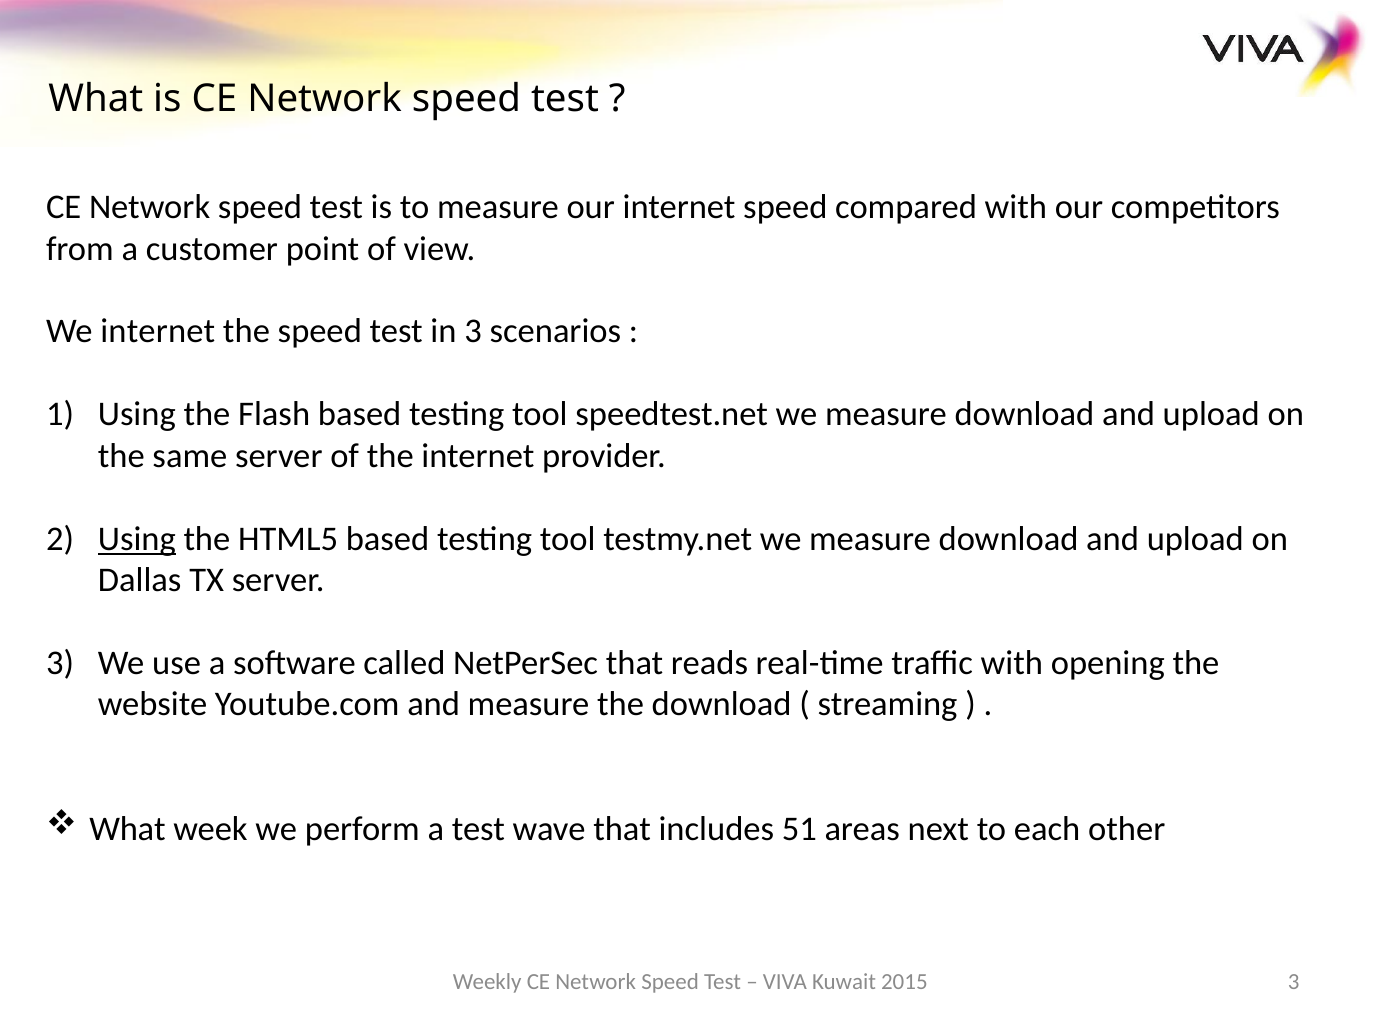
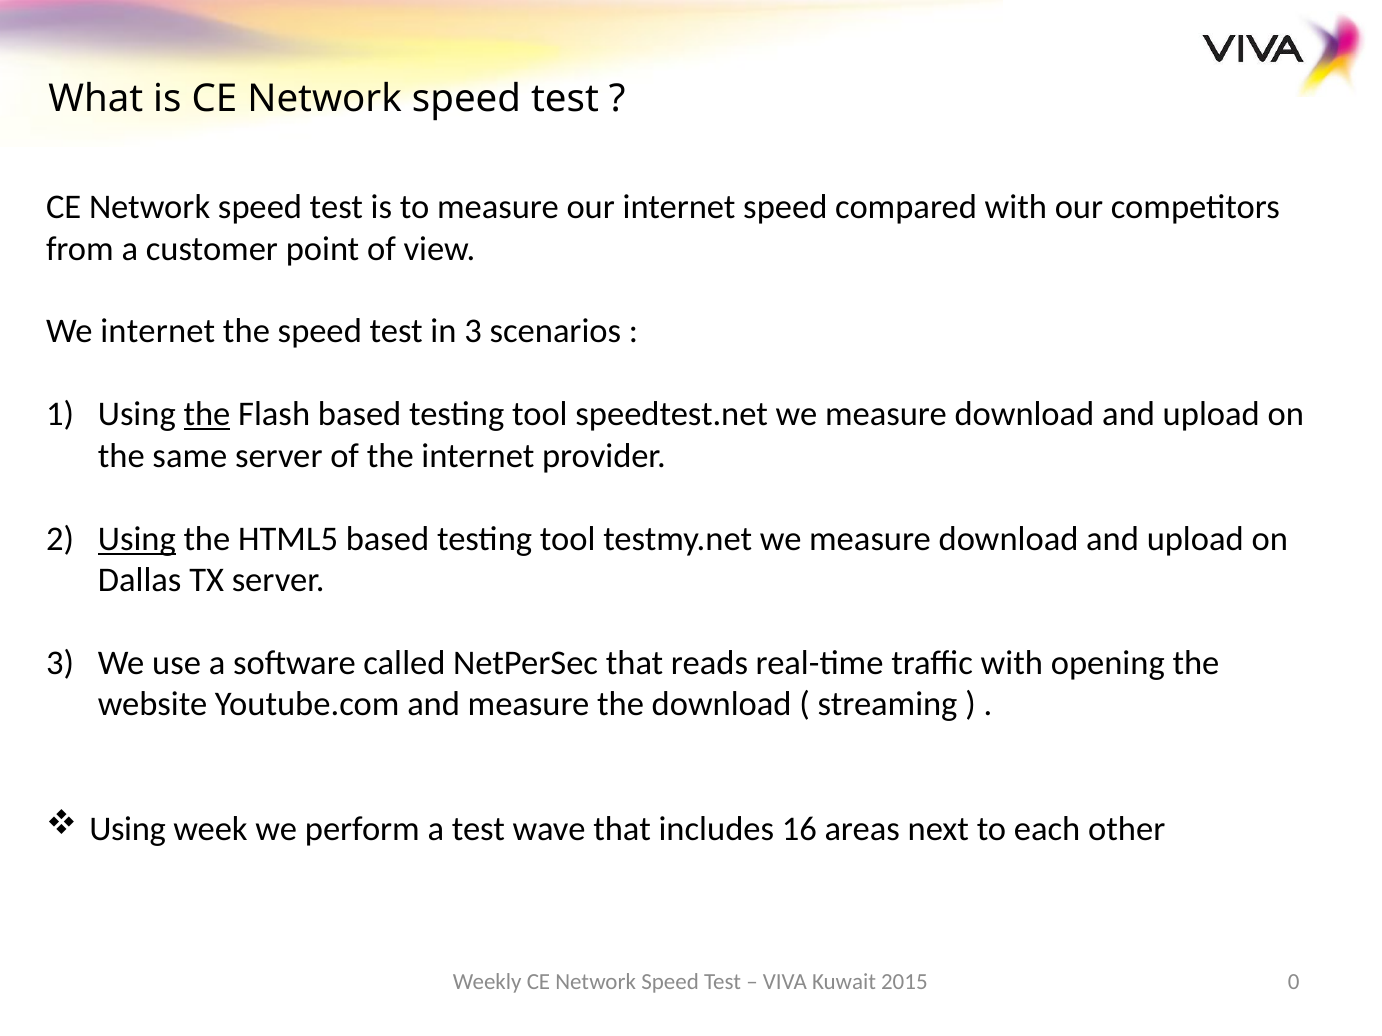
the at (207, 415) underline: none -> present
What at (127, 829): What -> Using
51: 51 -> 16
2015 3: 3 -> 0
